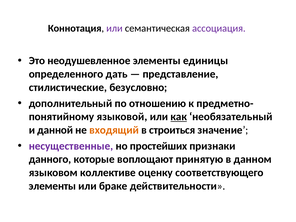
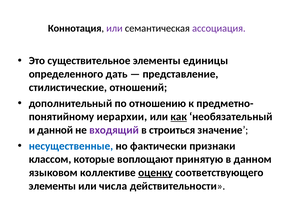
неодушевленное: неодушевленное -> существительное
безусловно: безусловно -> отношений
языковой: языковой -> иерархии
входящий colour: orange -> purple
несущественные colour: purple -> blue
простейших: простейших -> фактически
данного: данного -> классом
оценку underline: none -> present
браке: браке -> числа
